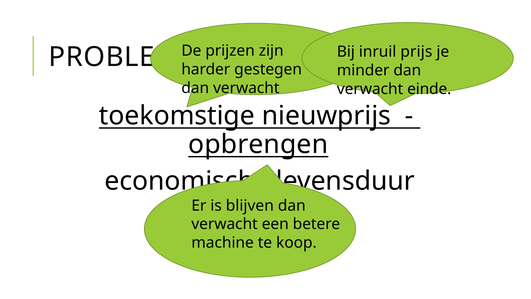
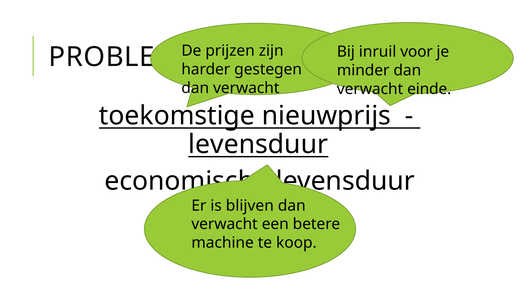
prijs: prijs -> voor
opbrengen at (258, 144): opbrengen -> levensduur
